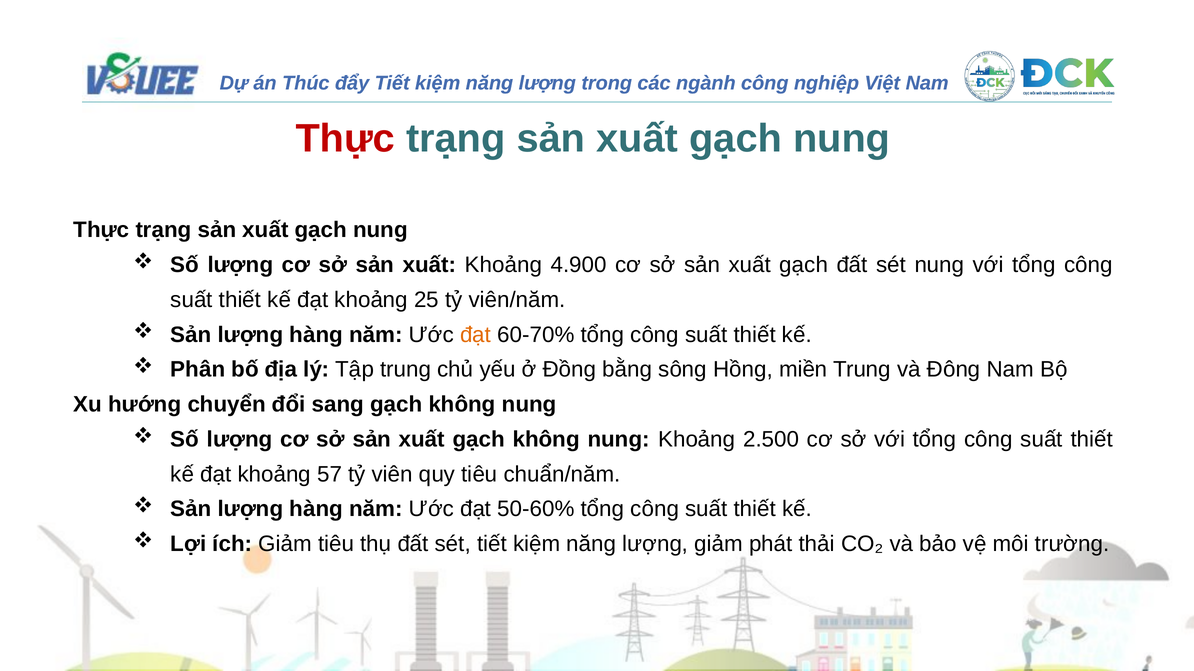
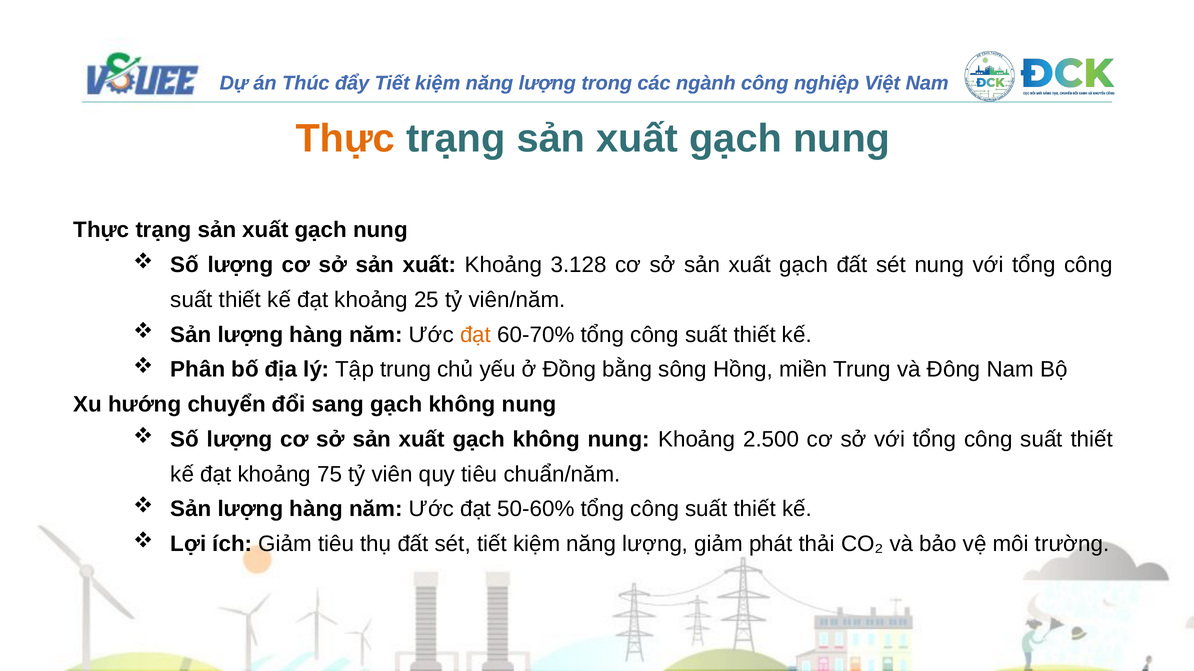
Thực at (345, 139) colour: red -> orange
4.900: 4.900 -> 3.128
57: 57 -> 75
